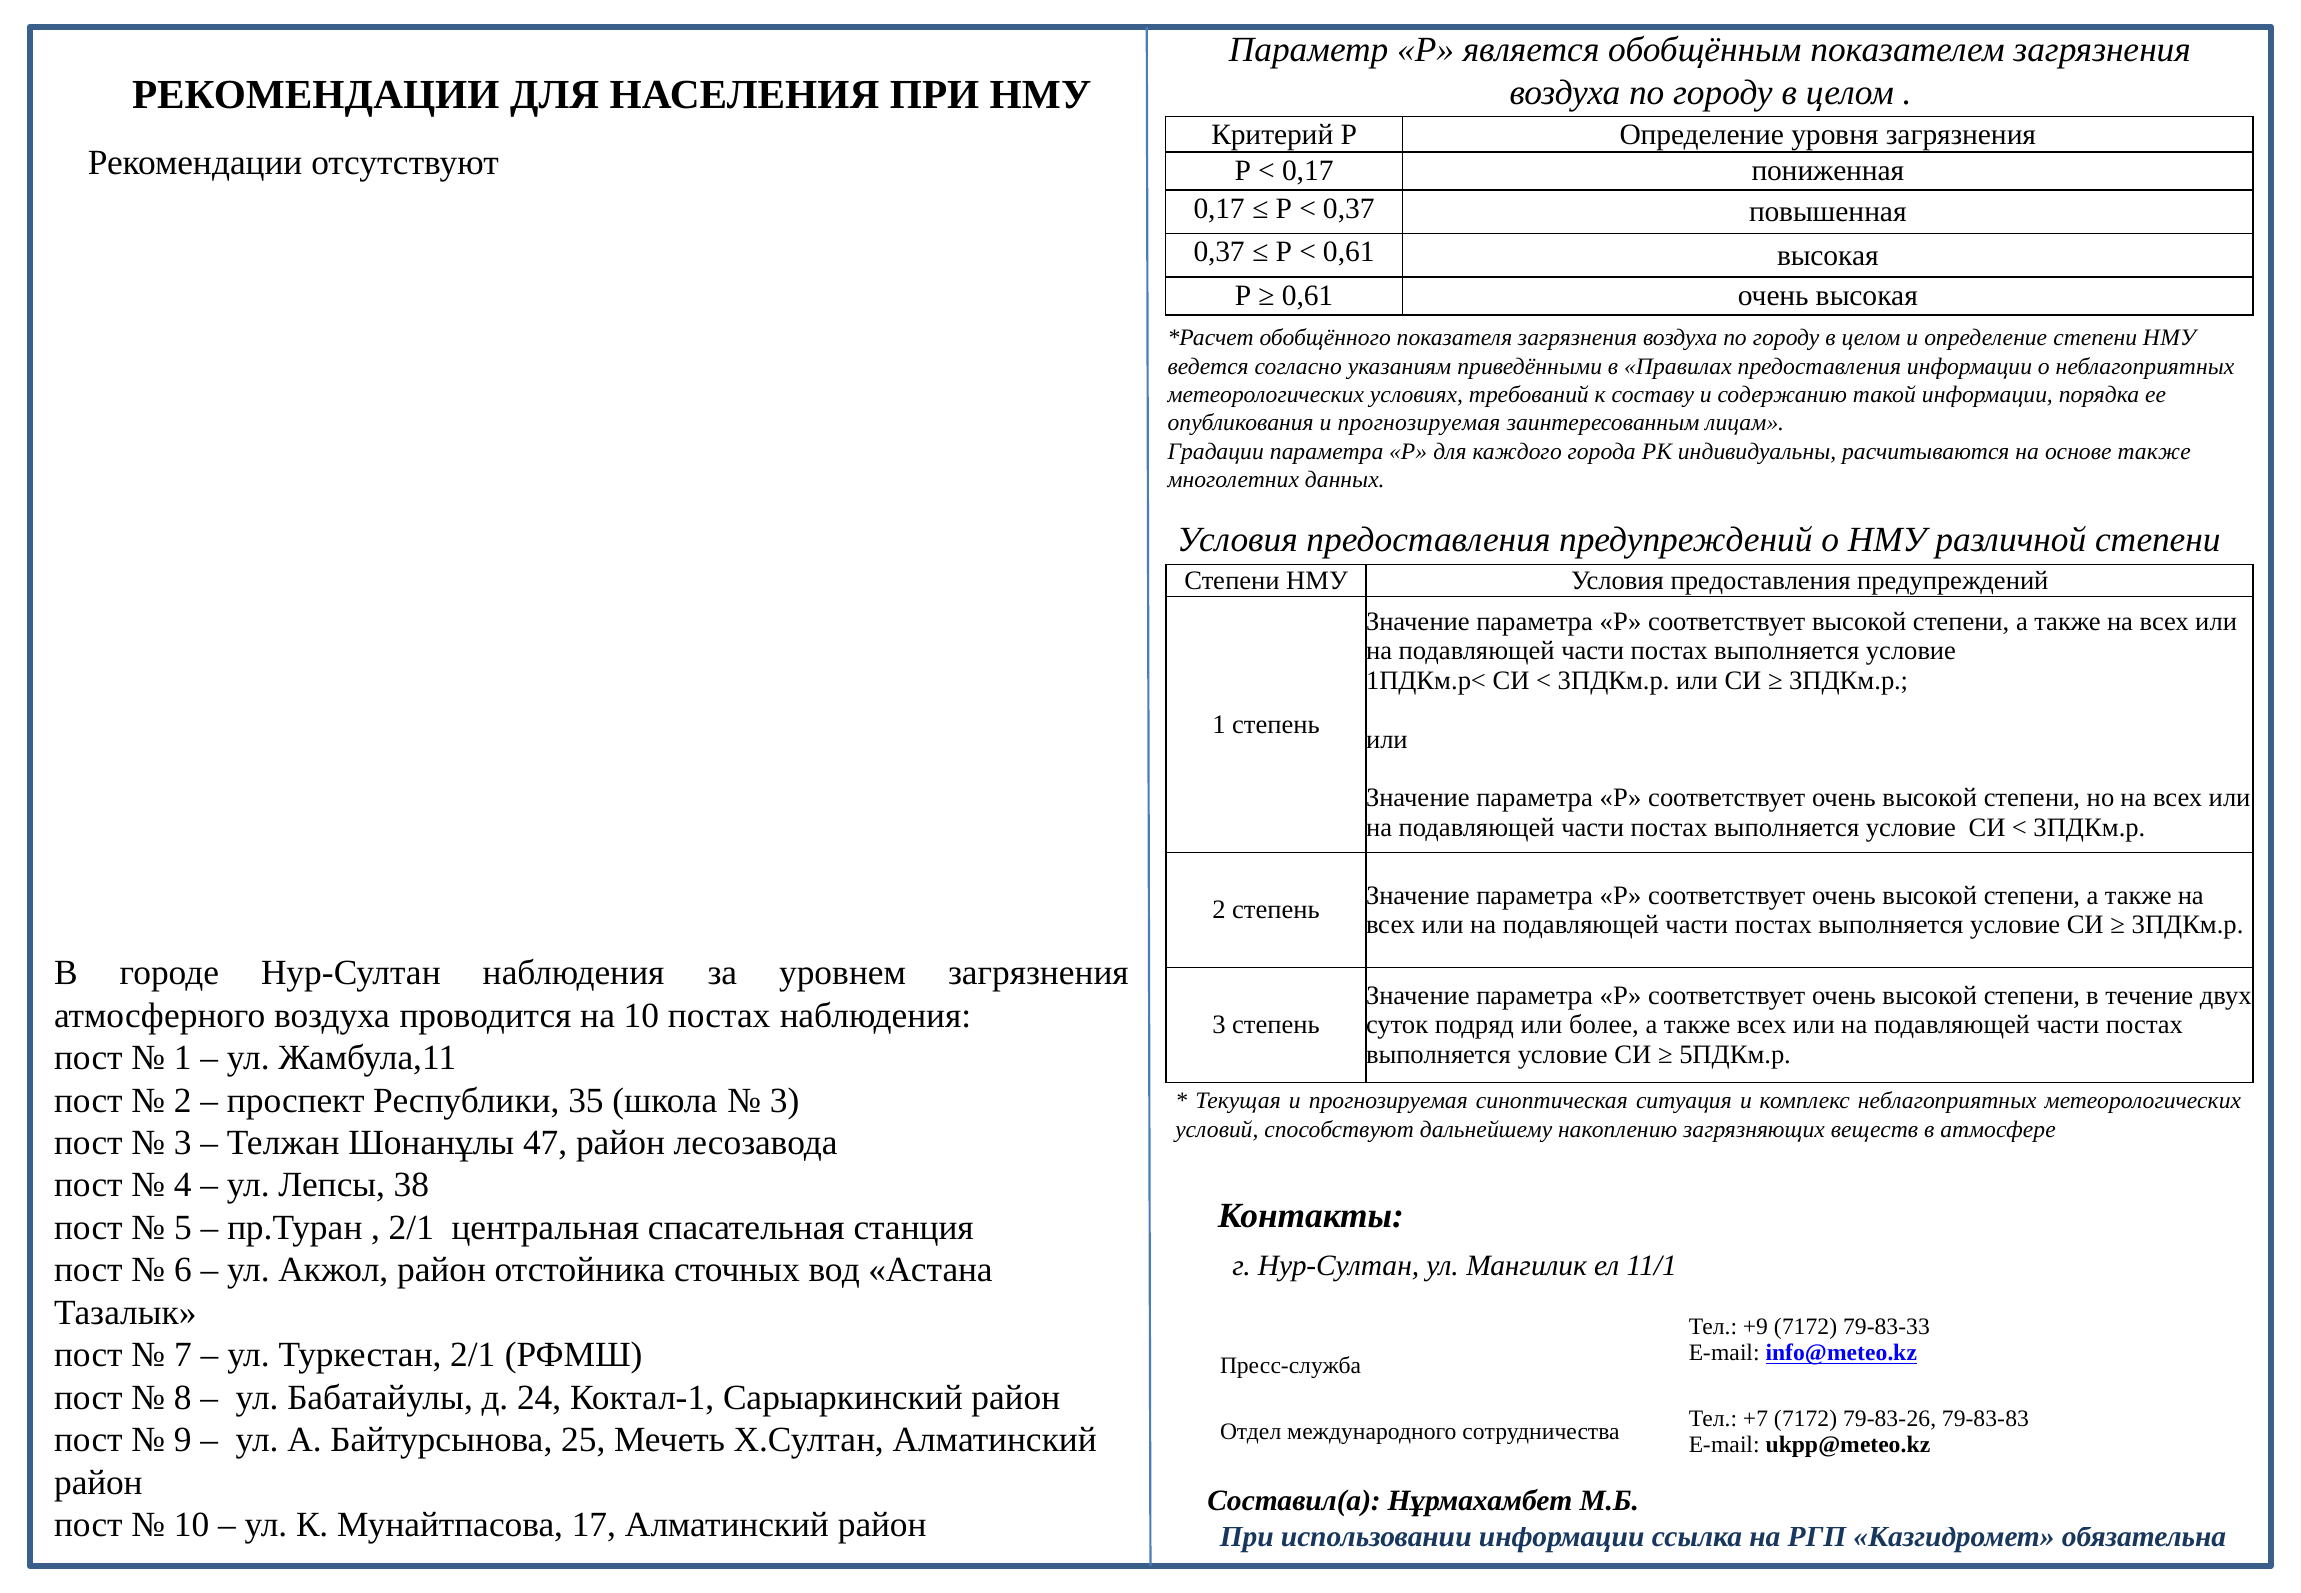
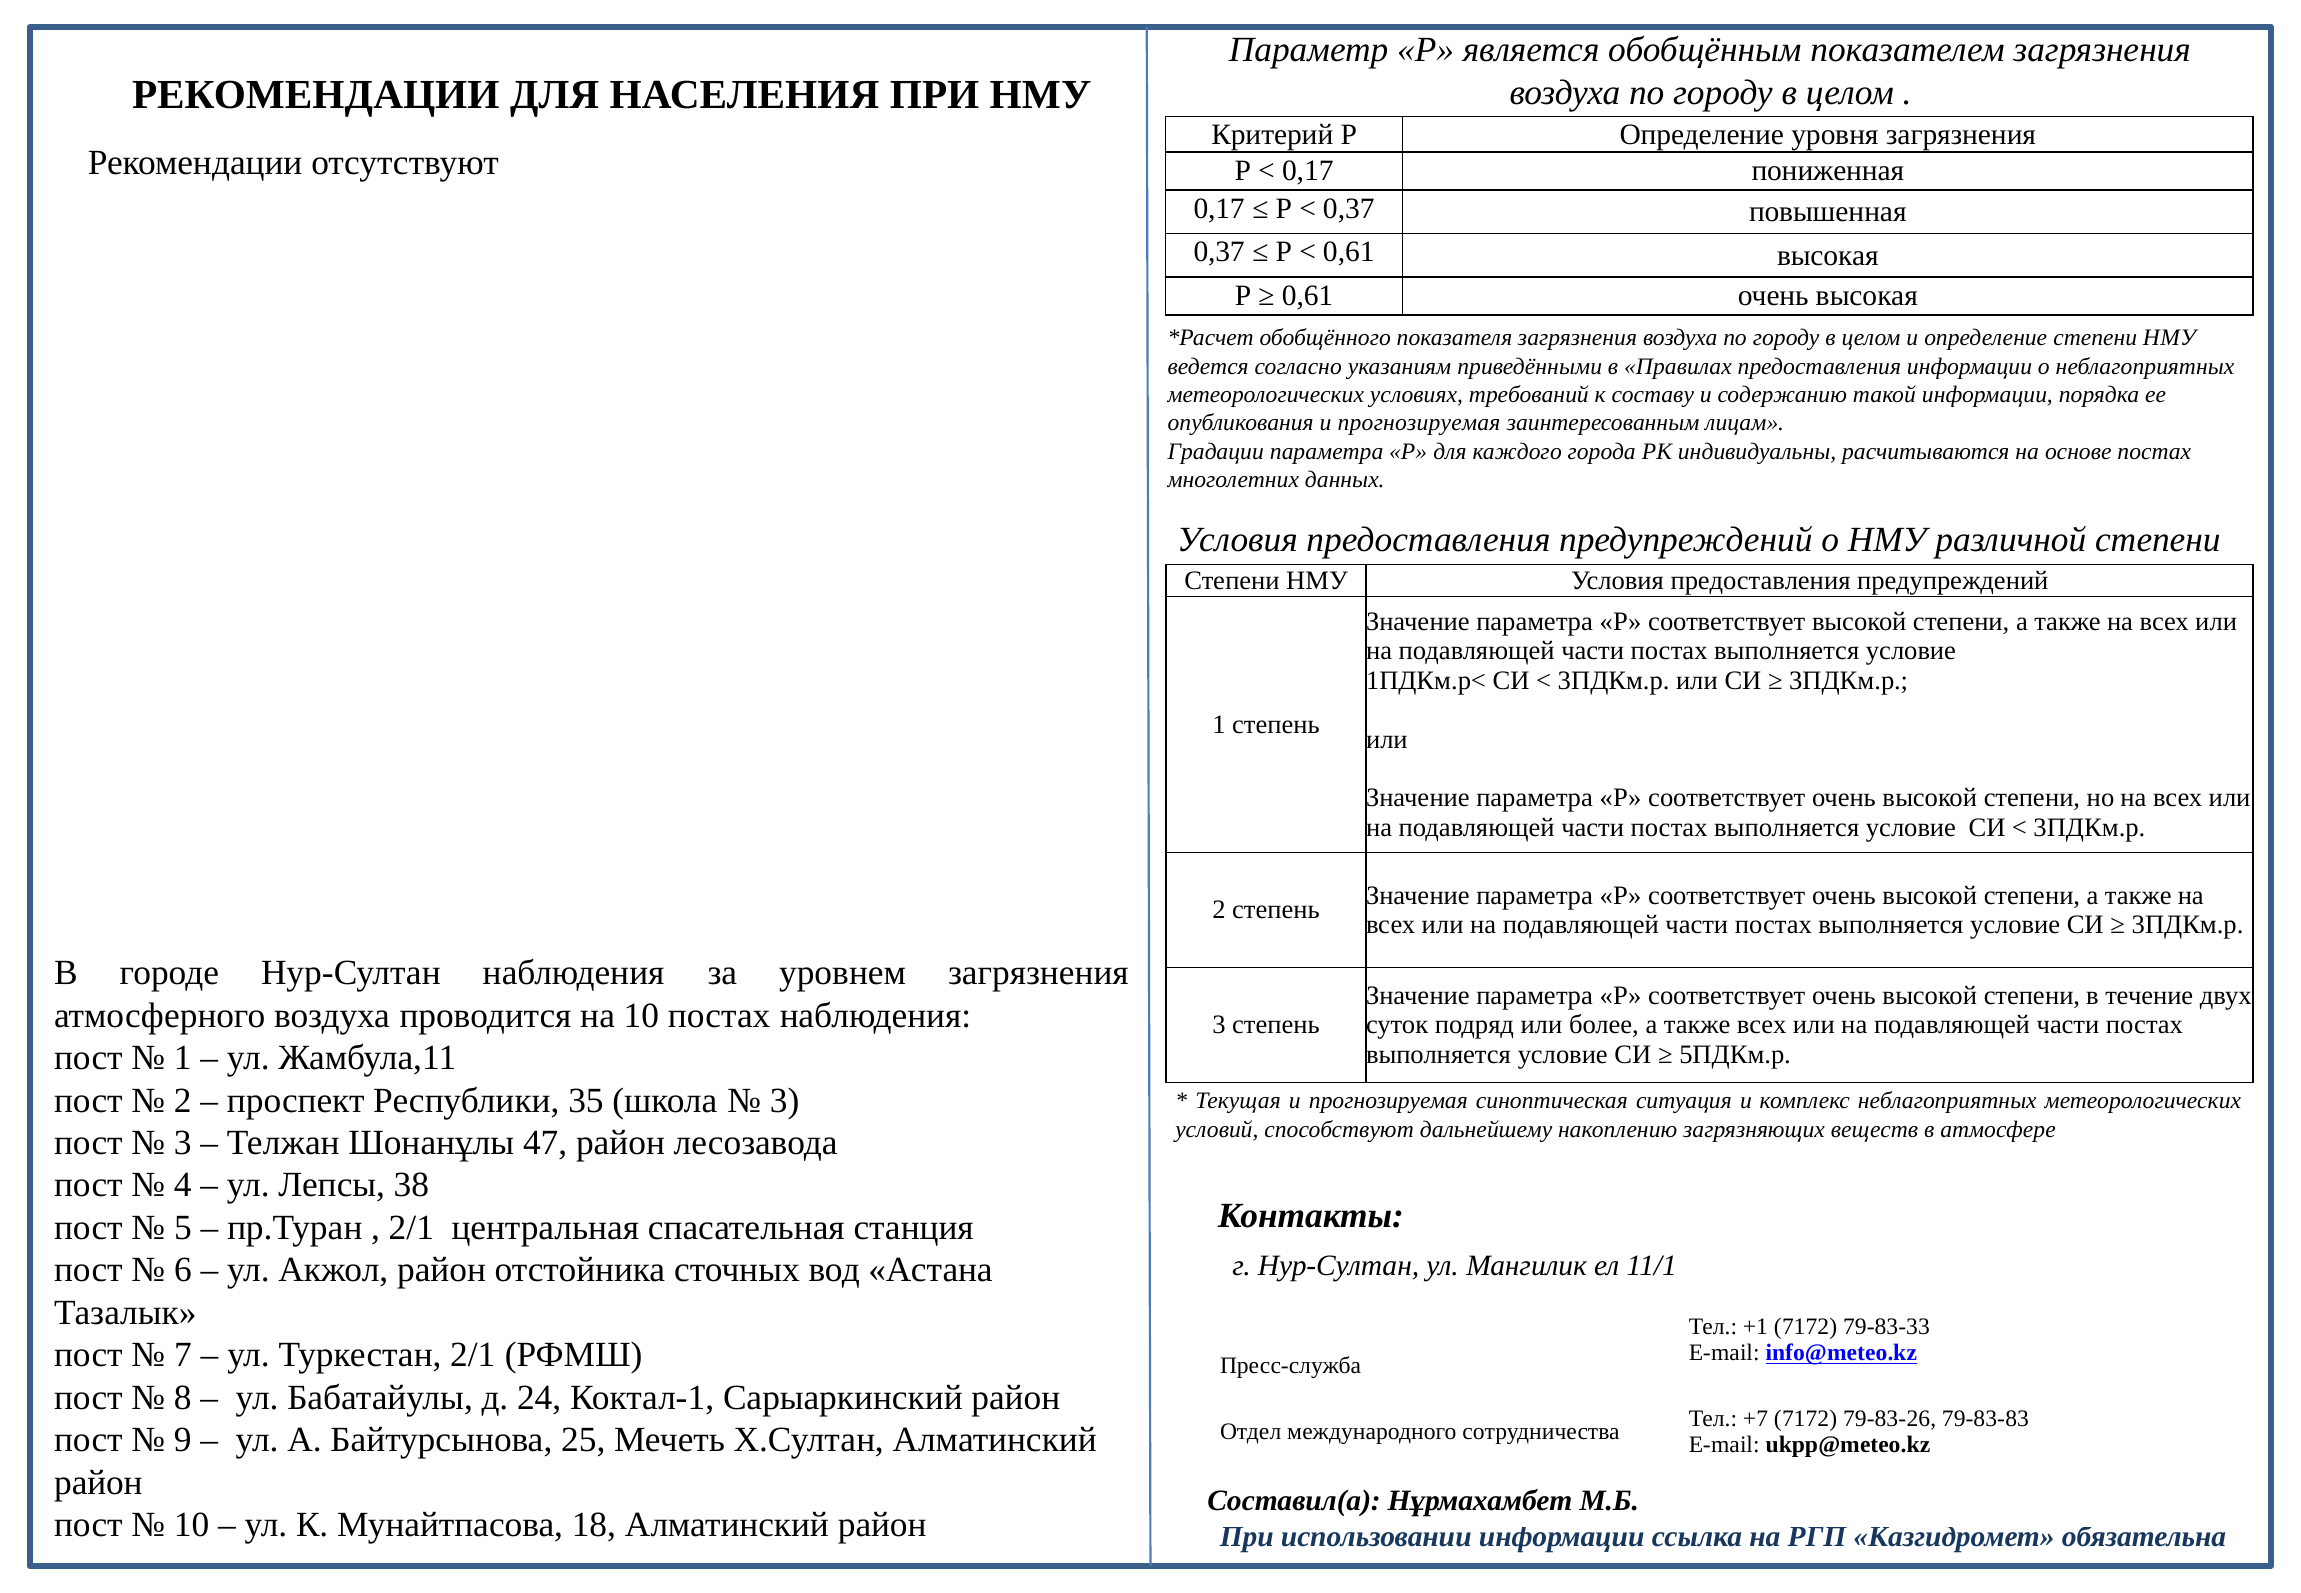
основе также: также -> постах
+9: +9 -> +1
17: 17 -> 18
